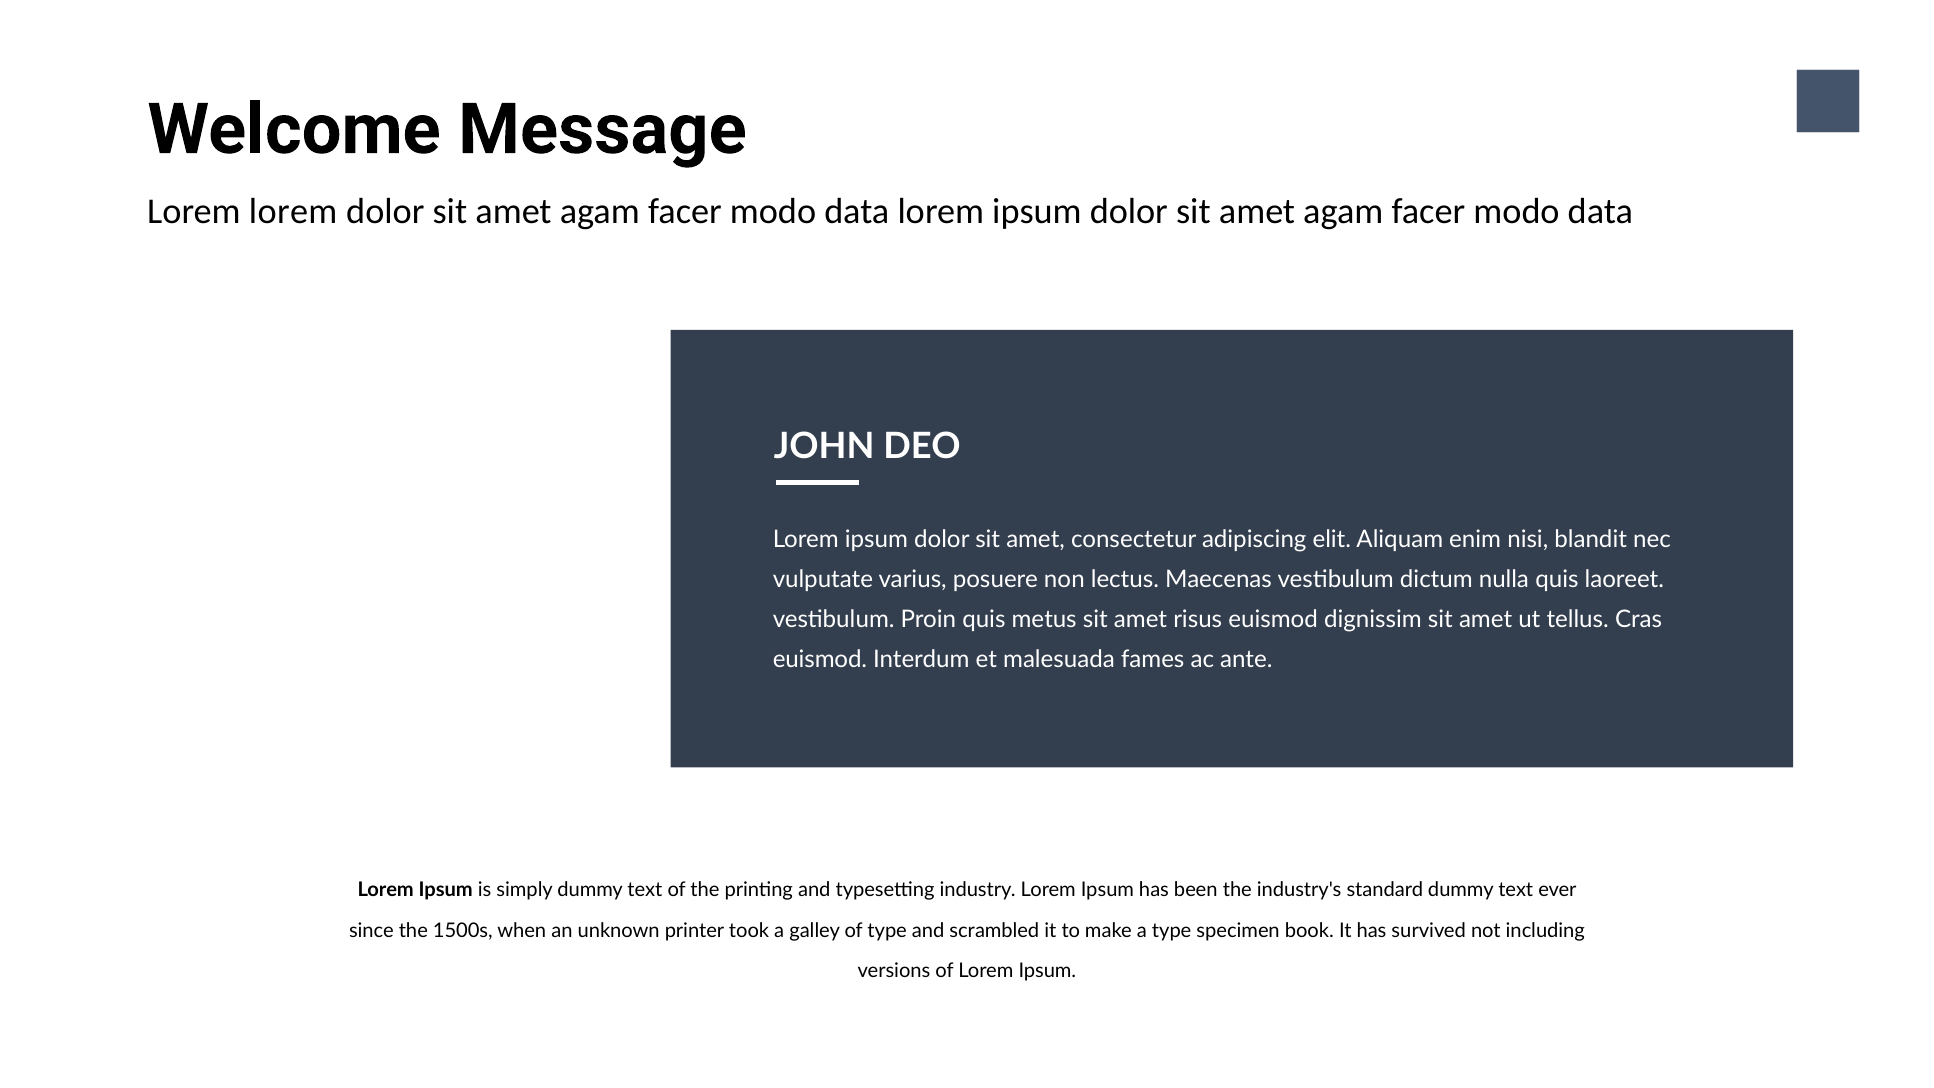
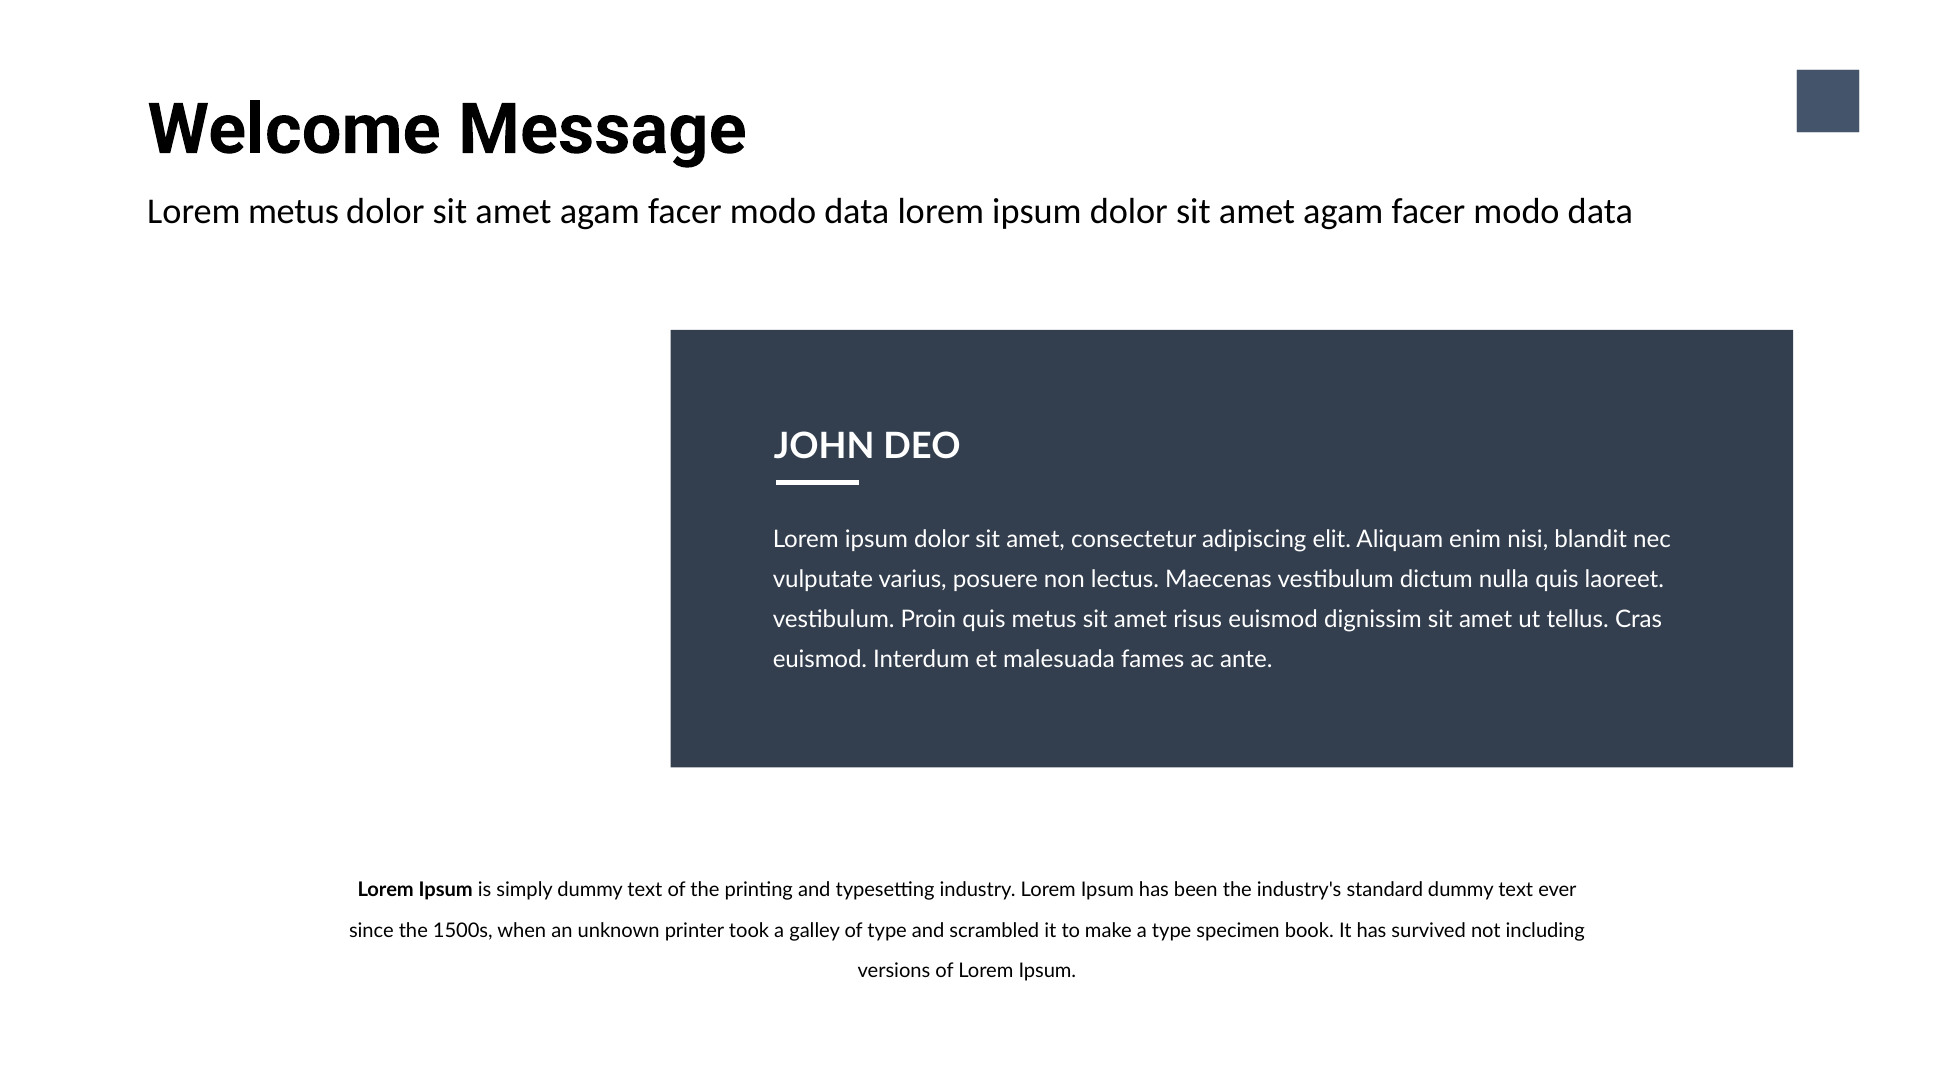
Lorem lorem: lorem -> metus
